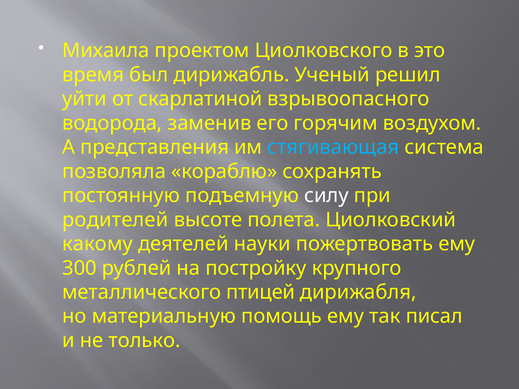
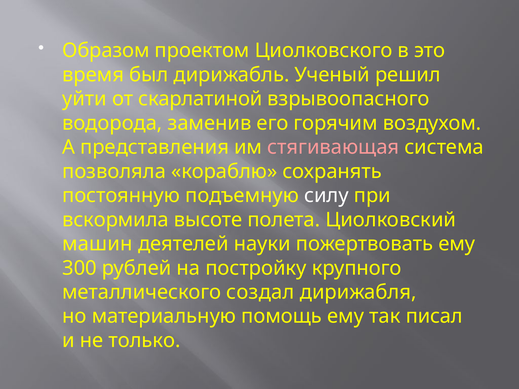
Михаила: Михаила -> Образом
стягивающая colour: light blue -> pink
родителей: родителей -> вскормила
какому: какому -> машин
птицей: птицей -> создал
